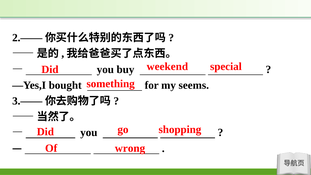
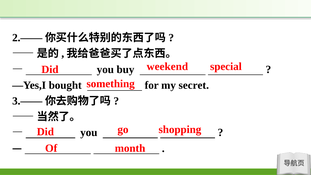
seems: seems -> secret
wrong: wrong -> month
